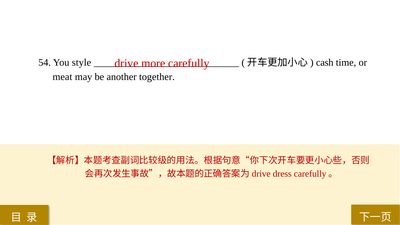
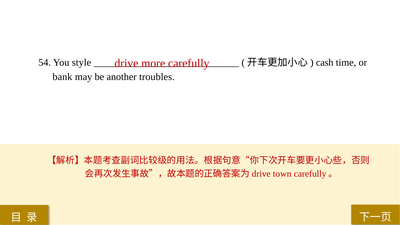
meat: meat -> bank
together: together -> troubles
dress: dress -> town
